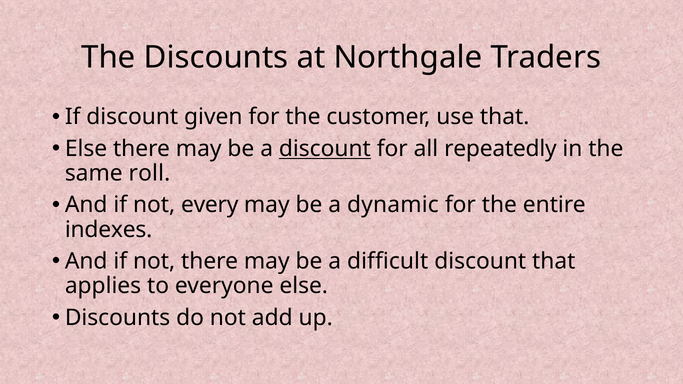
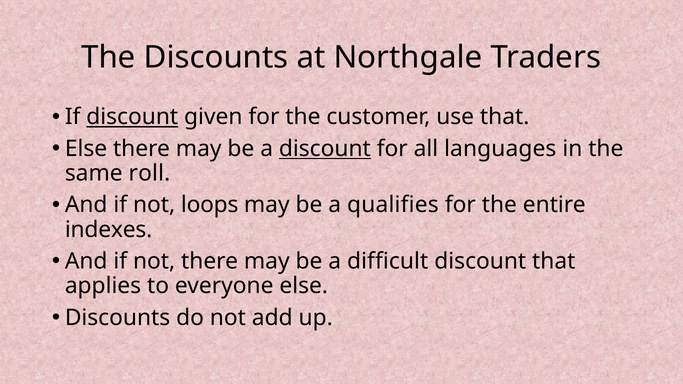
discount at (132, 117) underline: none -> present
repeatedly: repeatedly -> languages
every: every -> loops
dynamic: dynamic -> qualifies
